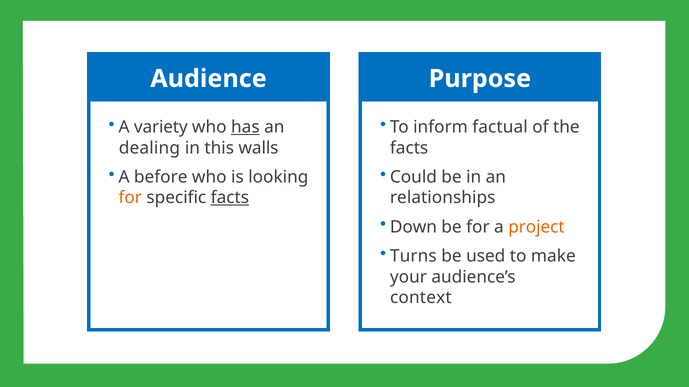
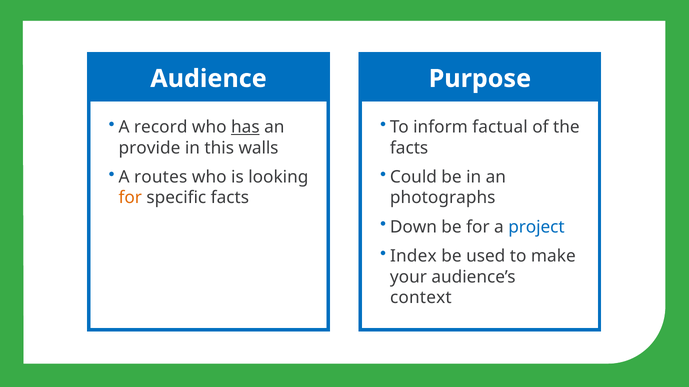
variety: variety -> record
dealing: dealing -> provide
before: before -> routes
facts at (230, 198) underline: present -> none
relationships: relationships -> photographs
project colour: orange -> blue
Turns: Turns -> Index
